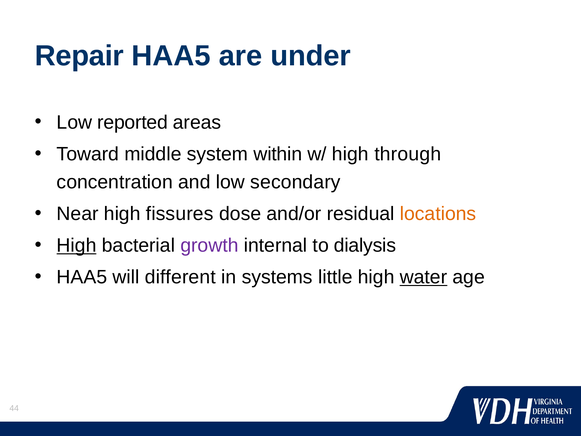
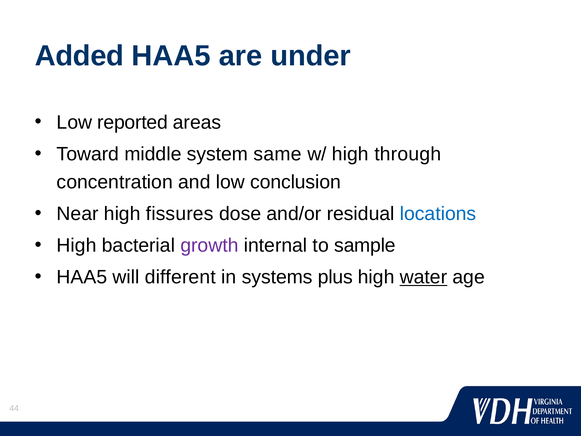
Repair: Repair -> Added
within: within -> same
secondary: secondary -> conclusion
locations colour: orange -> blue
High at (77, 245) underline: present -> none
dialysis: dialysis -> sample
little: little -> plus
